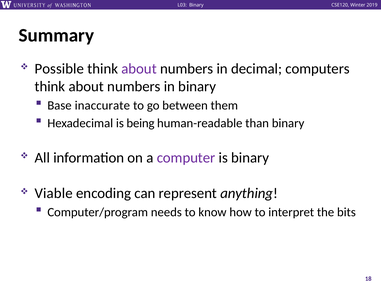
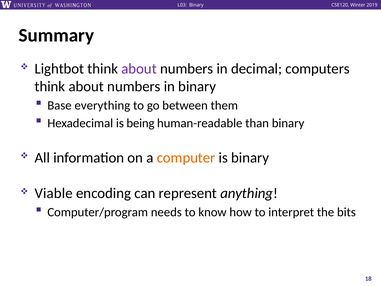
Possible: Possible -> Lightbot
inaccurate: inaccurate -> everything
computer colour: purple -> orange
